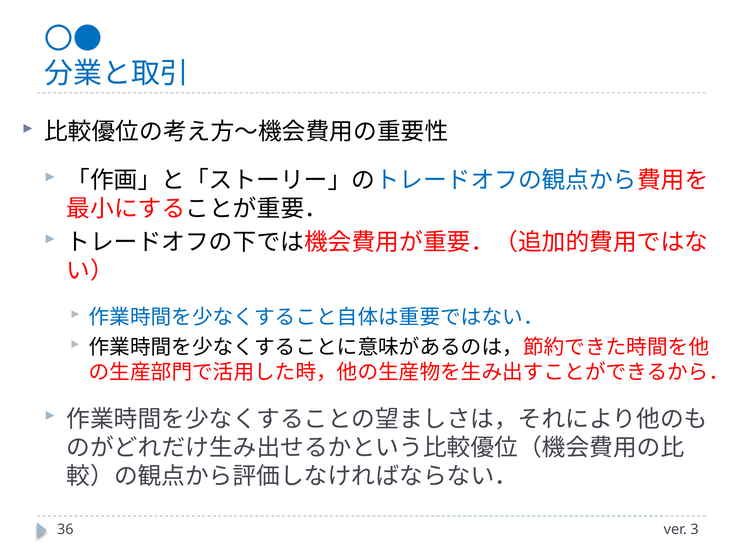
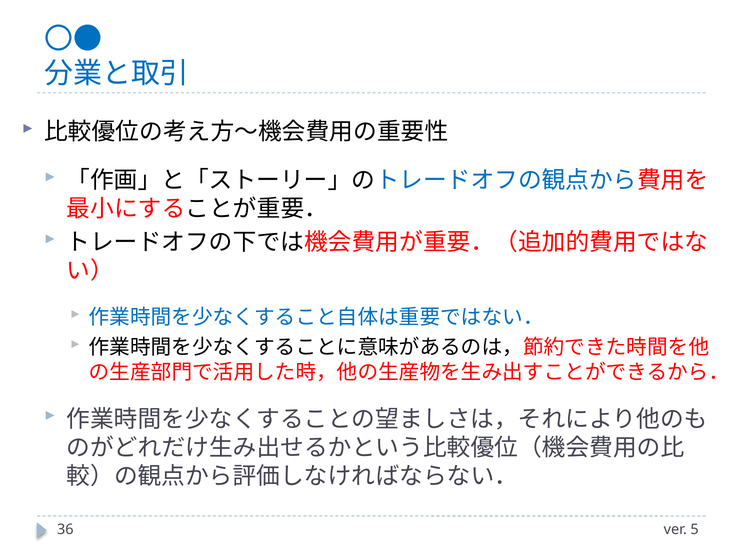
3: 3 -> 5
